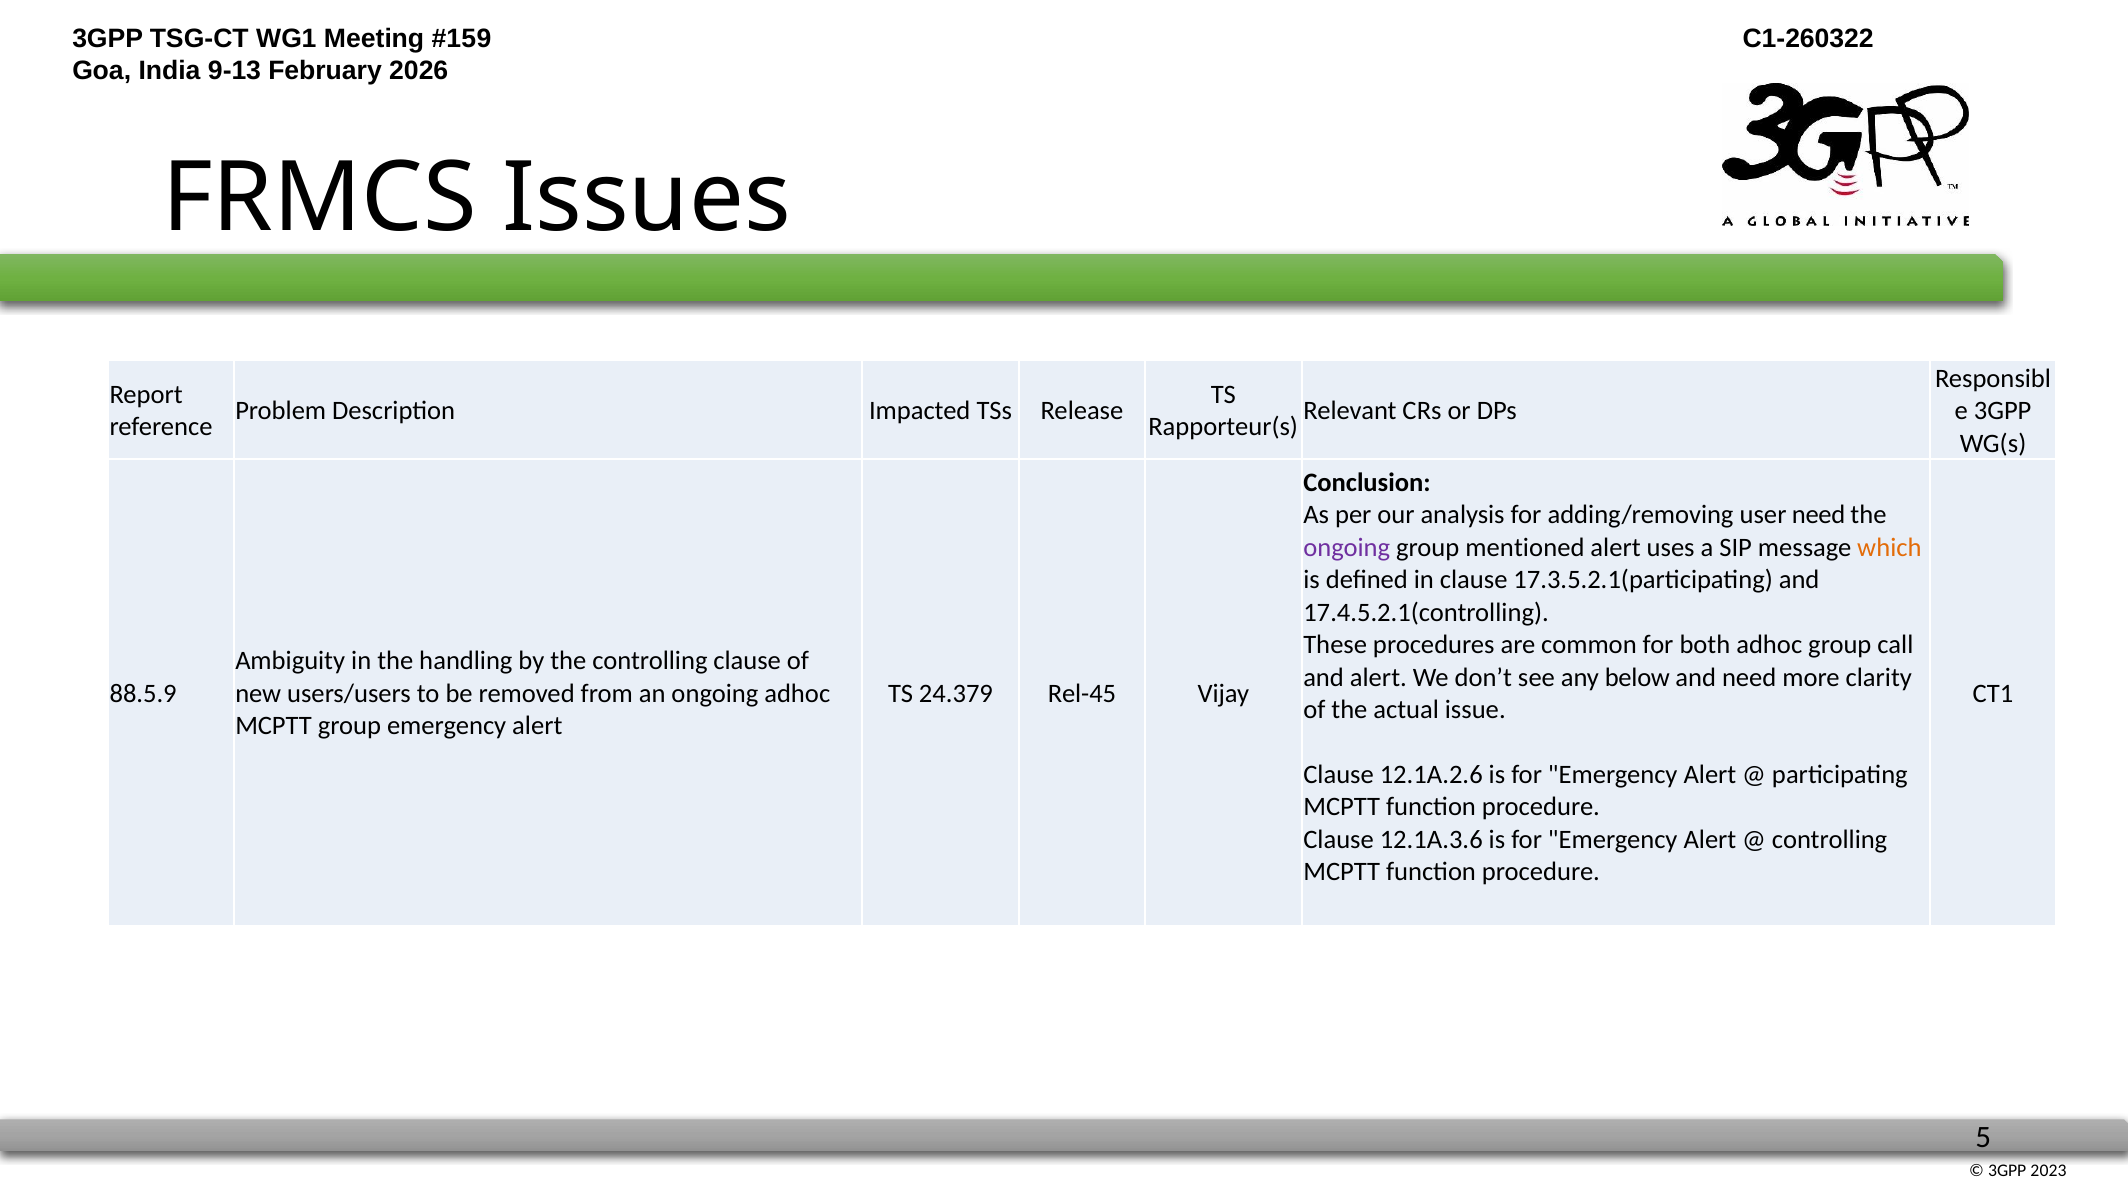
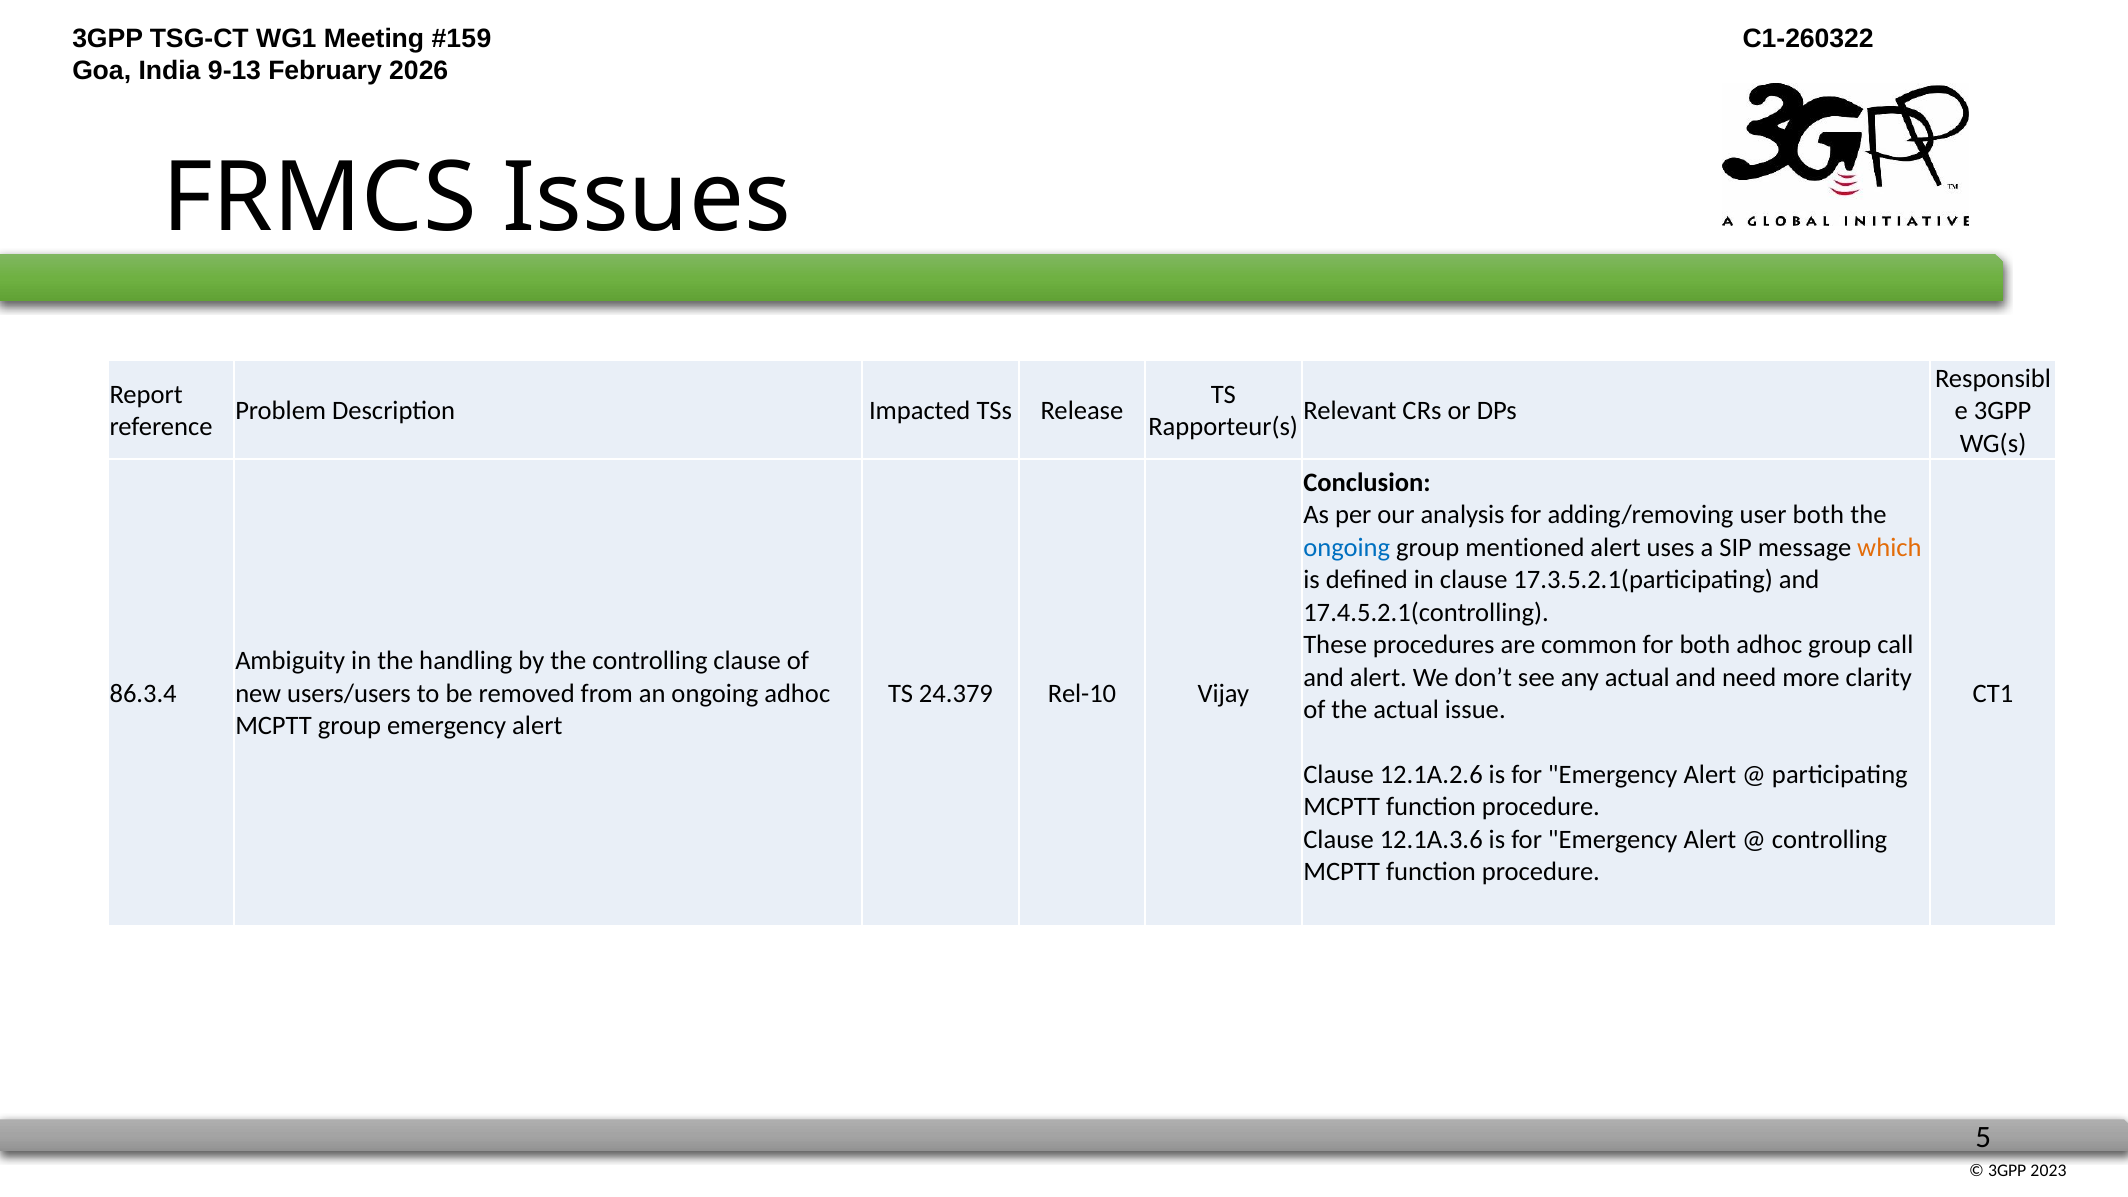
user need: need -> both
ongoing at (1347, 548) colour: purple -> blue
any below: below -> actual
88.5.9: 88.5.9 -> 86.3.4
Rel-45: Rel-45 -> Rel-10
